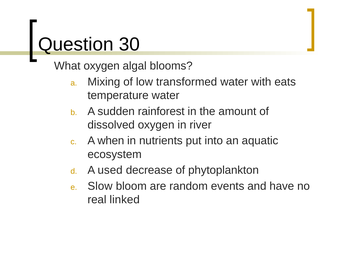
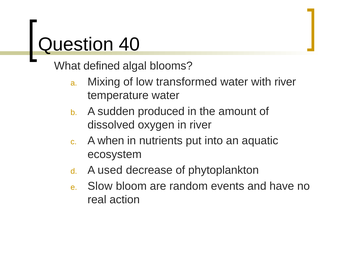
30: 30 -> 40
What oxygen: oxygen -> defined
with eats: eats -> river
rainforest: rainforest -> produced
linked: linked -> action
